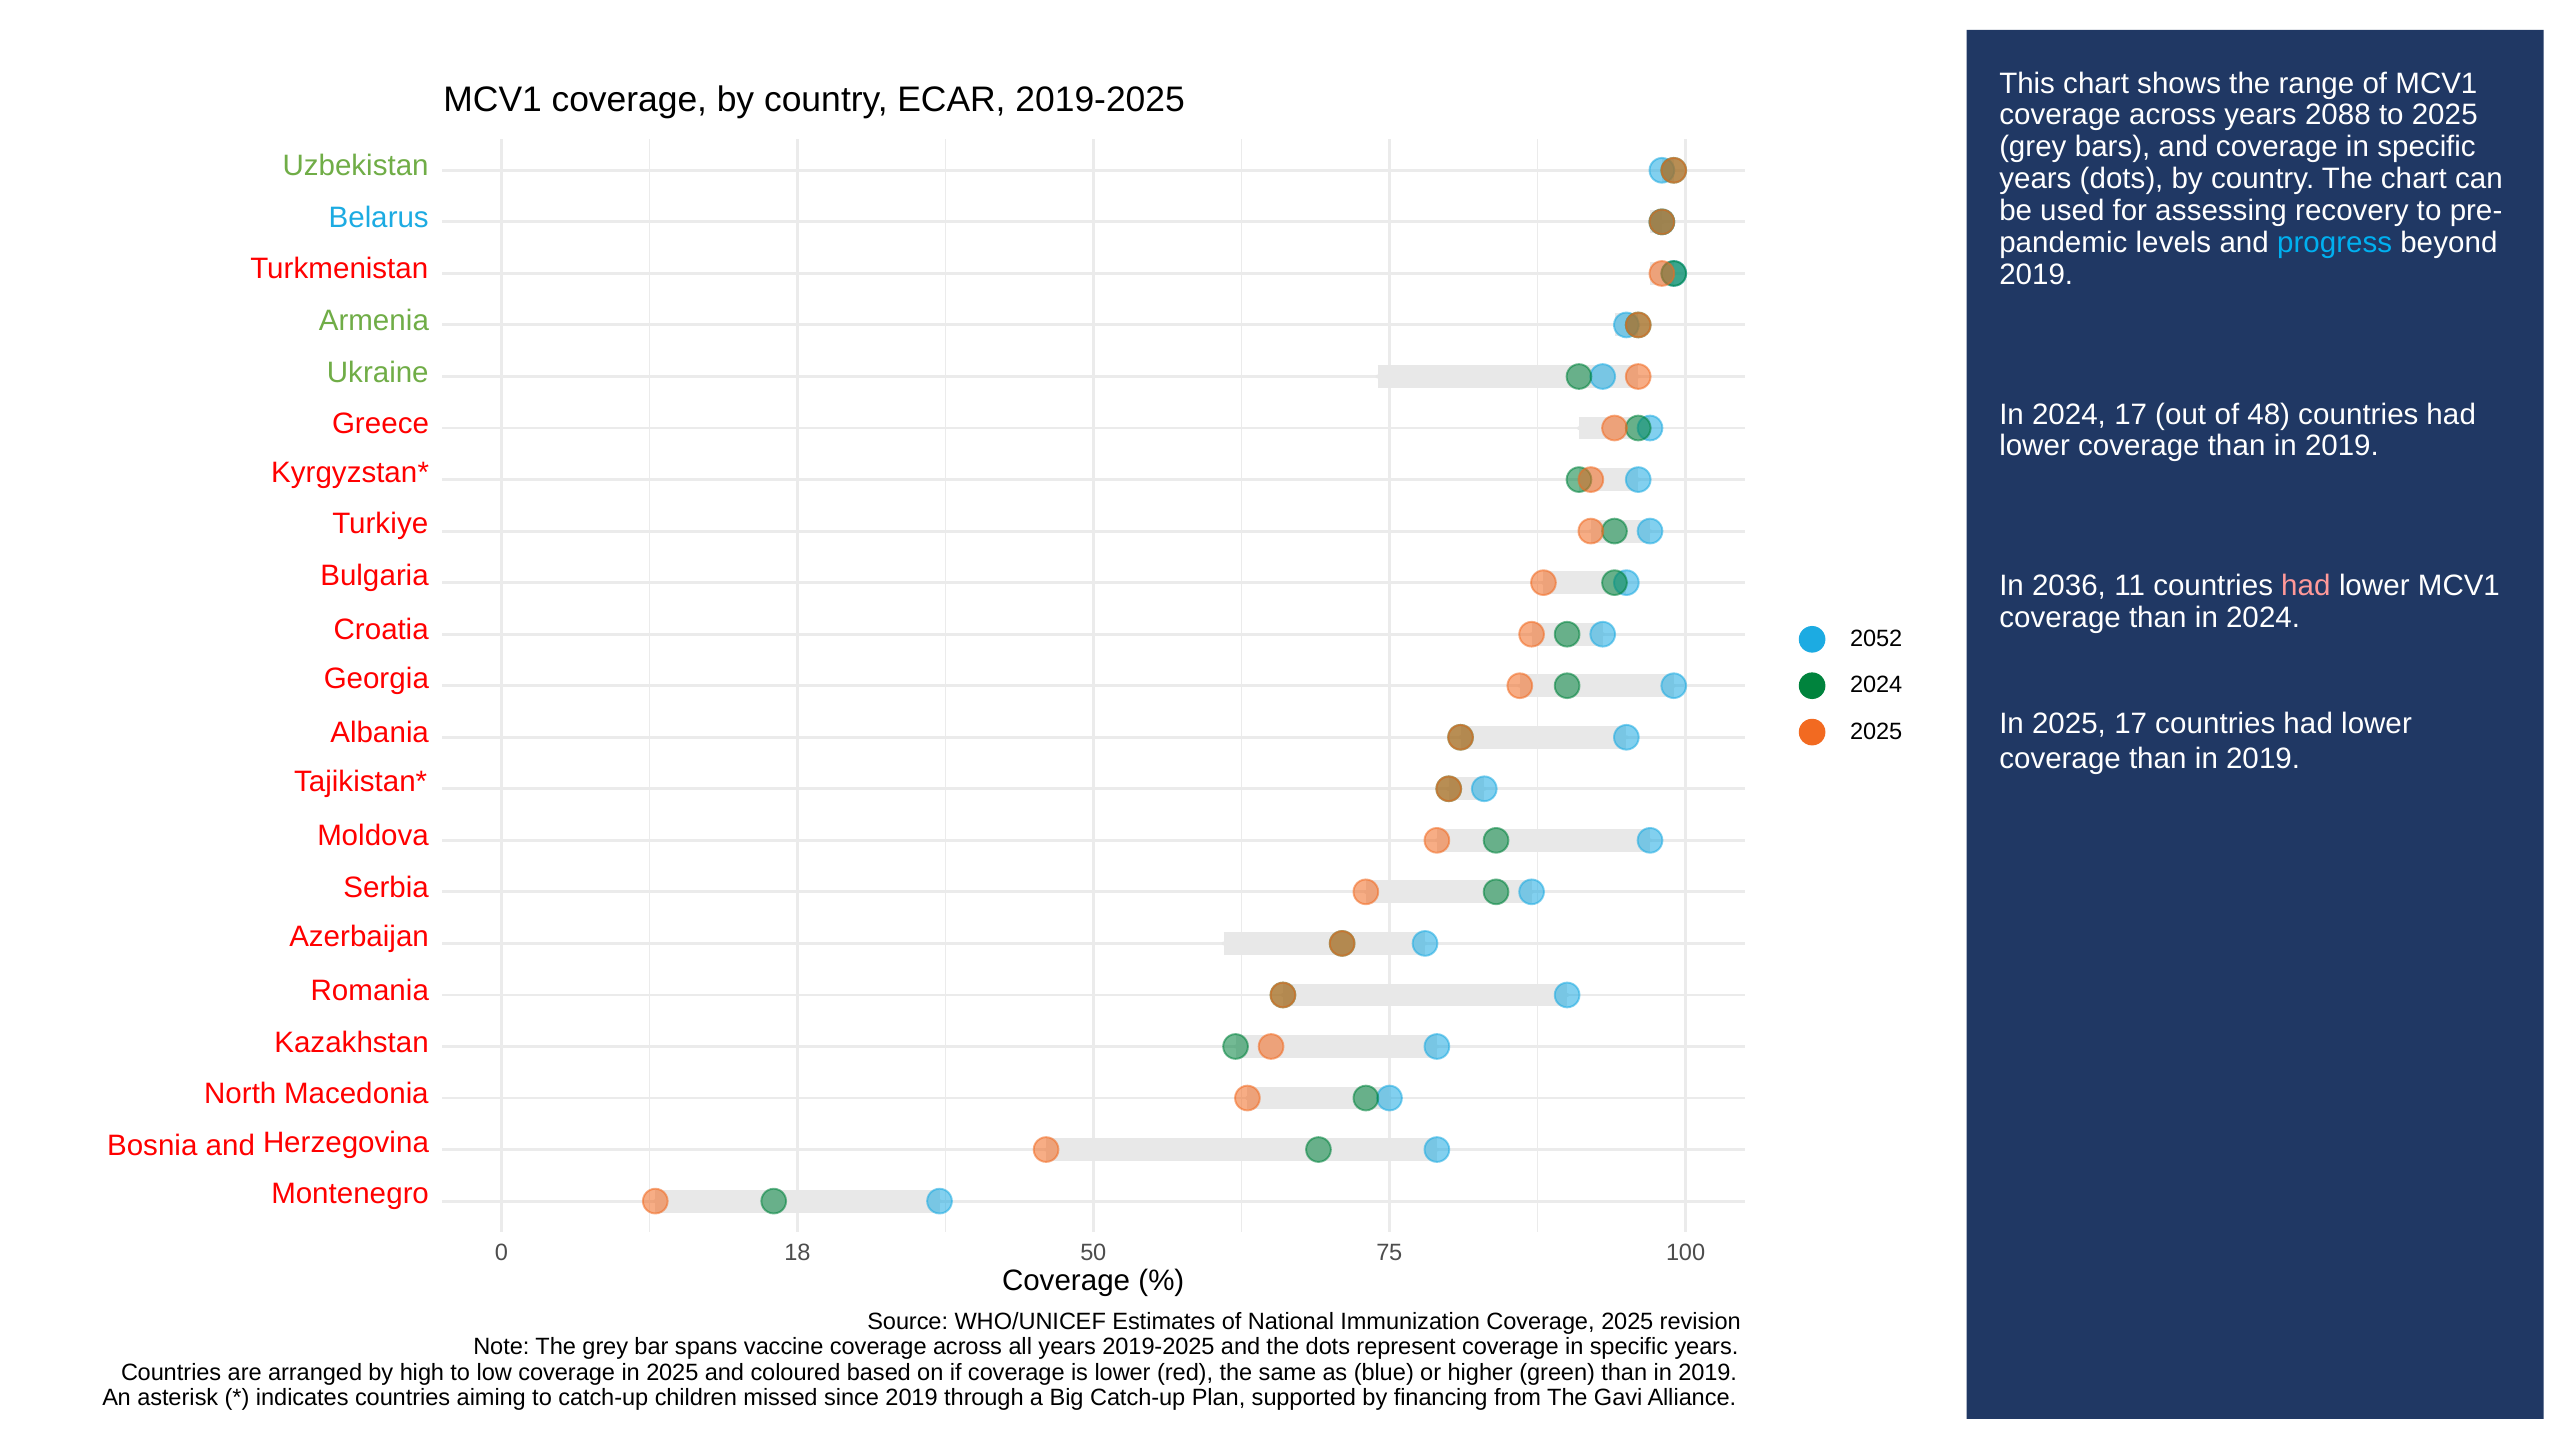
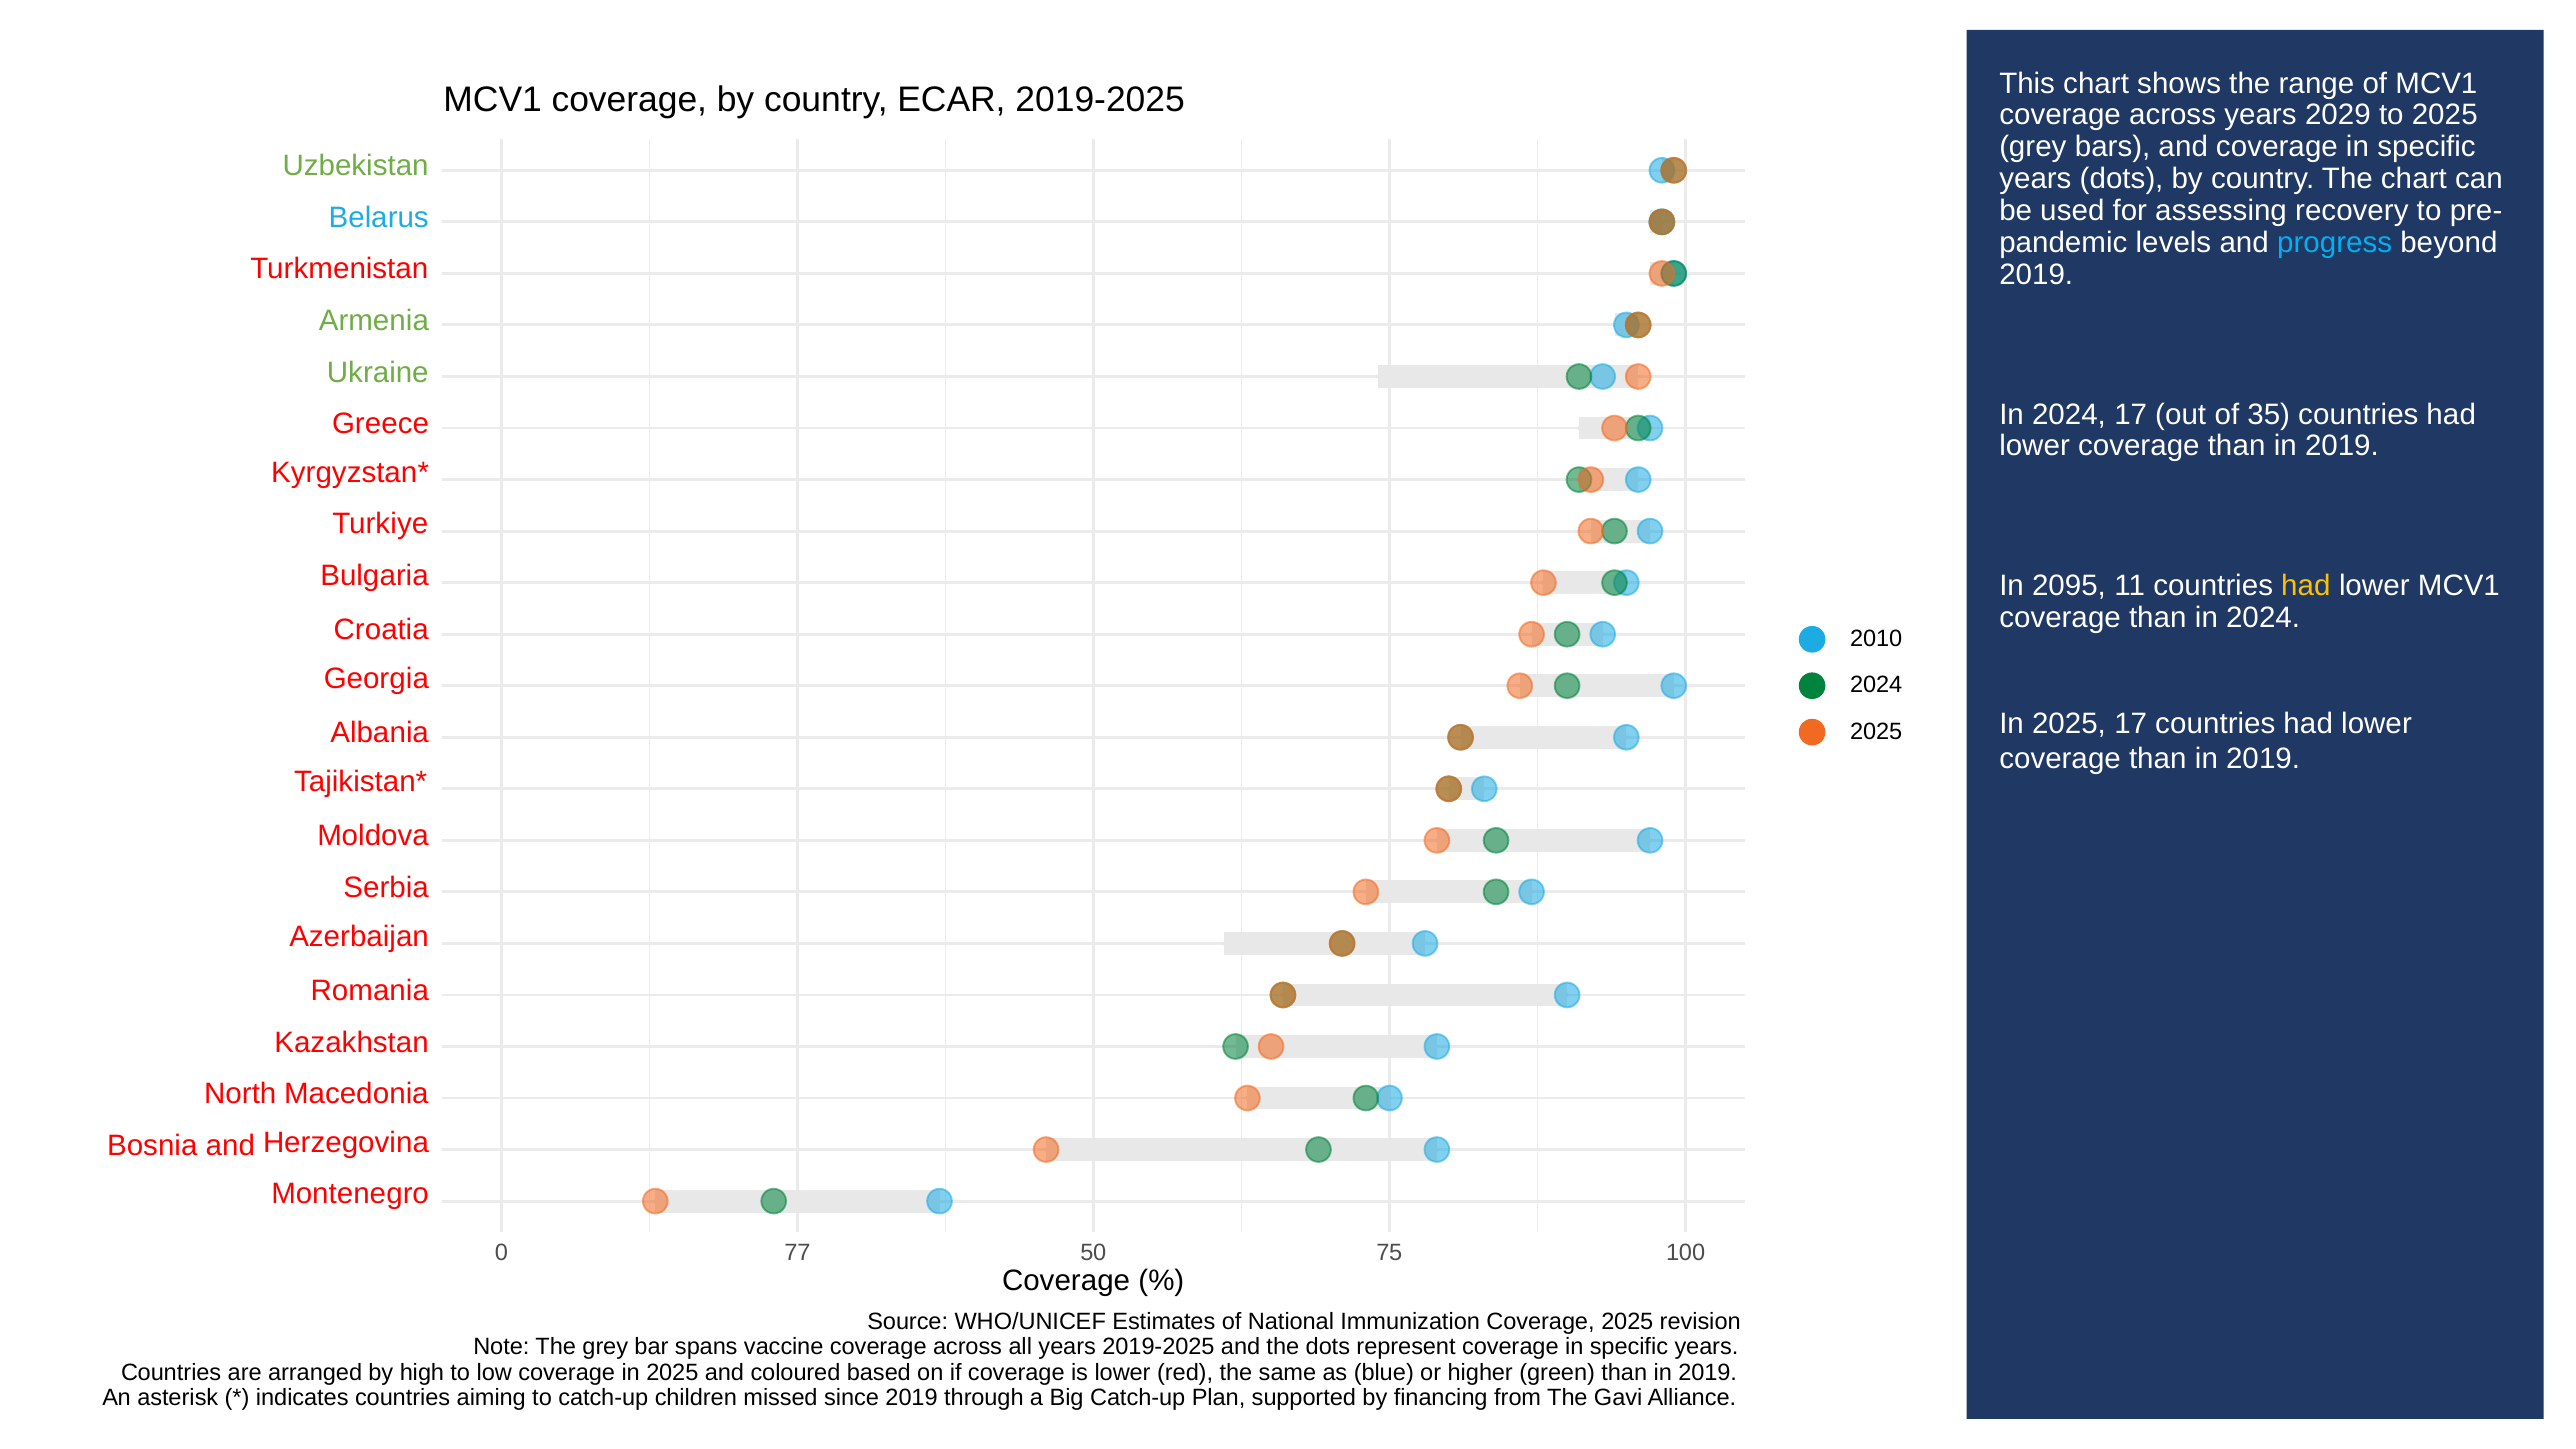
2088: 2088 -> 2029
48: 48 -> 35
2036: 2036 -> 2095
had at (2306, 586) colour: pink -> yellow
2052: 2052 -> 2010
18: 18 -> 77
